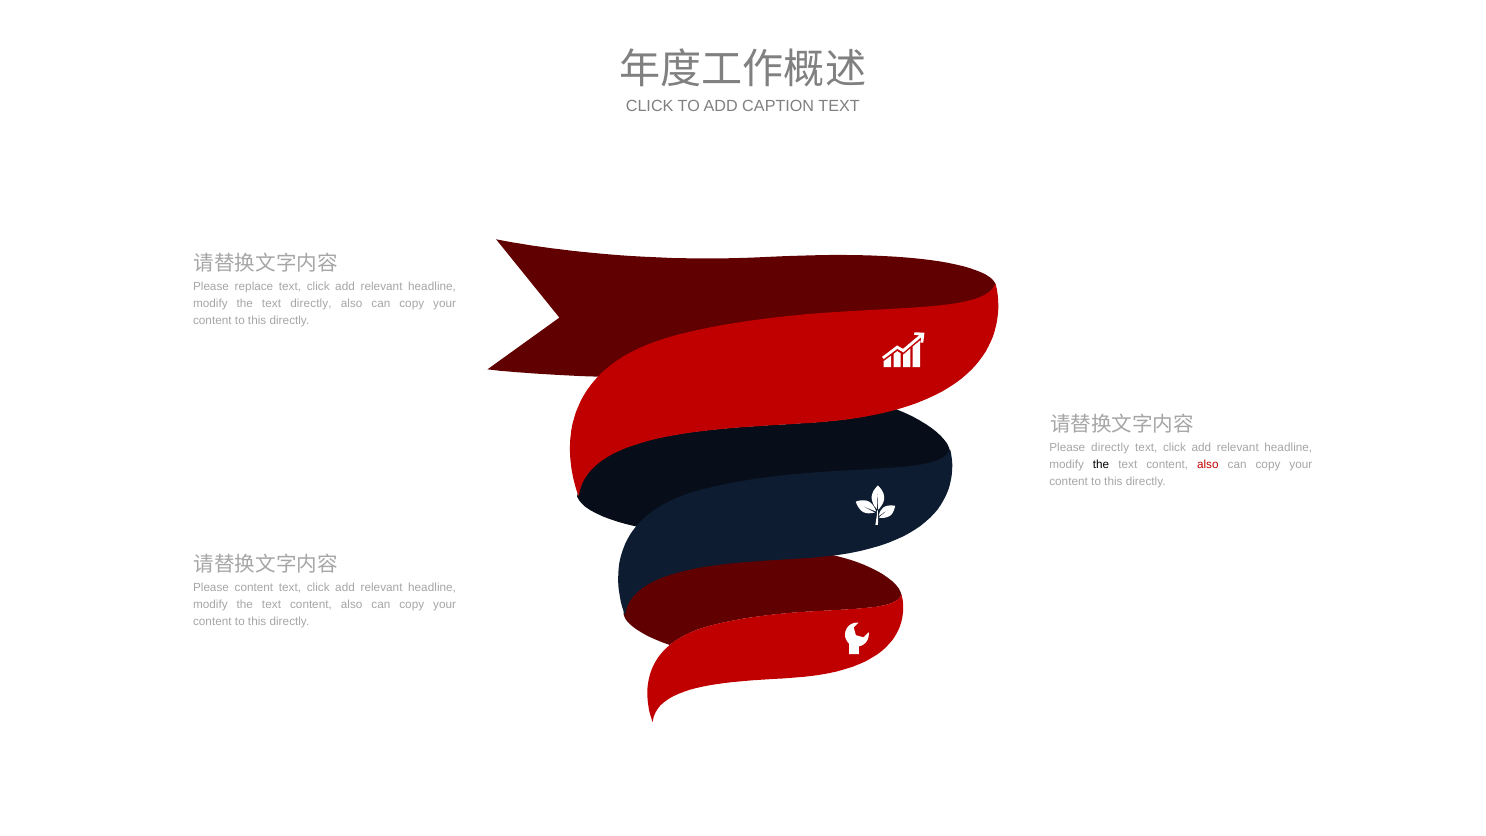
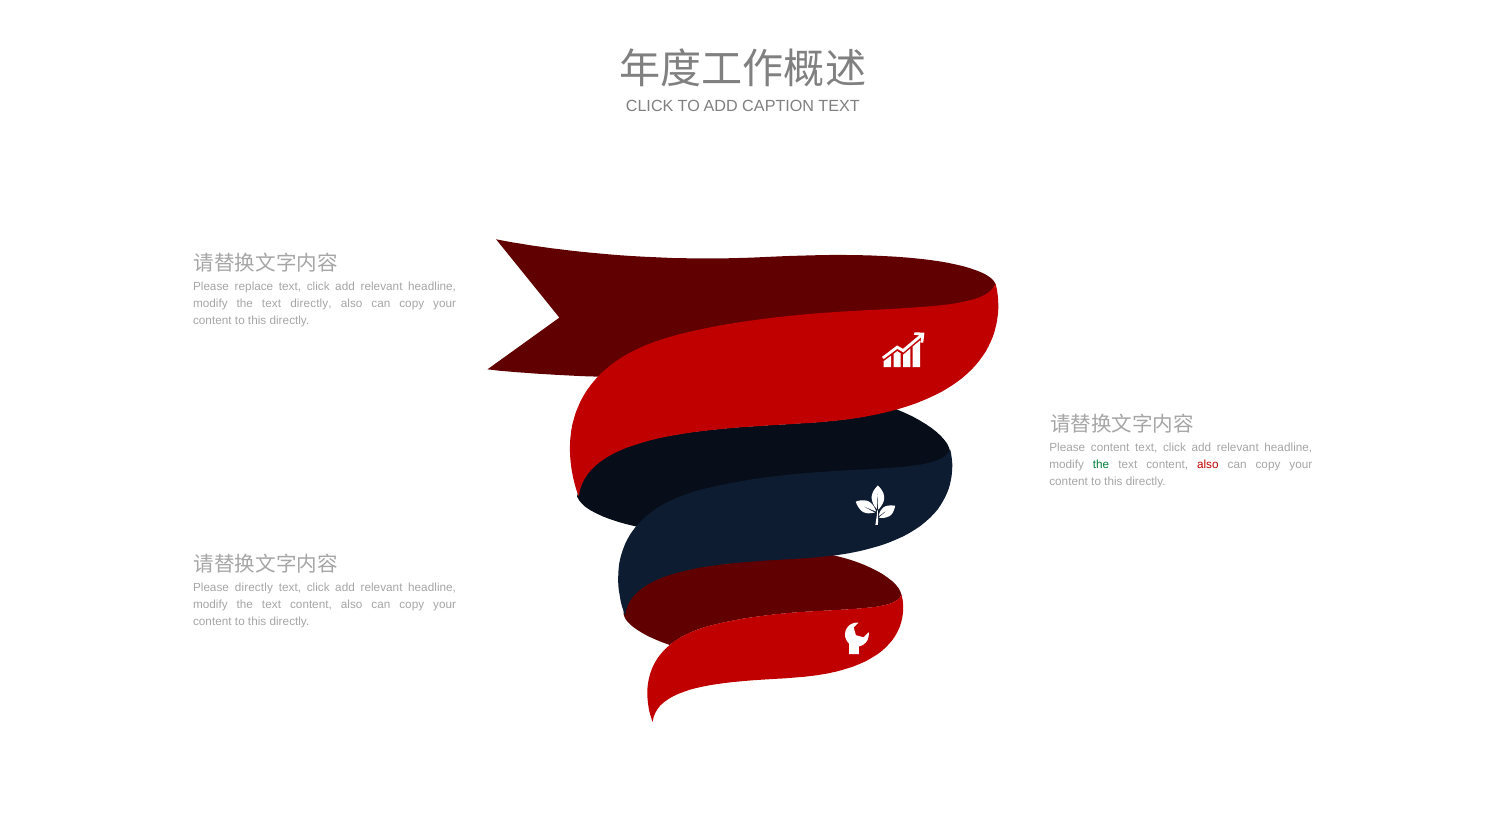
Please directly: directly -> content
the at (1101, 464) colour: black -> green
Please content: content -> directly
